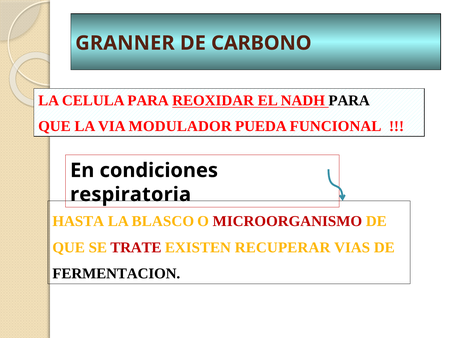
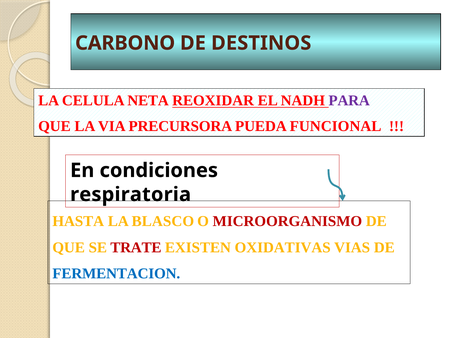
GRANNER: GRANNER -> CARBONO
CARBONO: CARBONO -> DESTINOS
CELULA PARA: PARA -> NETA
PARA at (349, 101) colour: black -> purple
MODULADOR: MODULADOR -> PRECURSORA
RECUPERAR: RECUPERAR -> OXIDATIVAS
FERMENTACION colour: black -> blue
